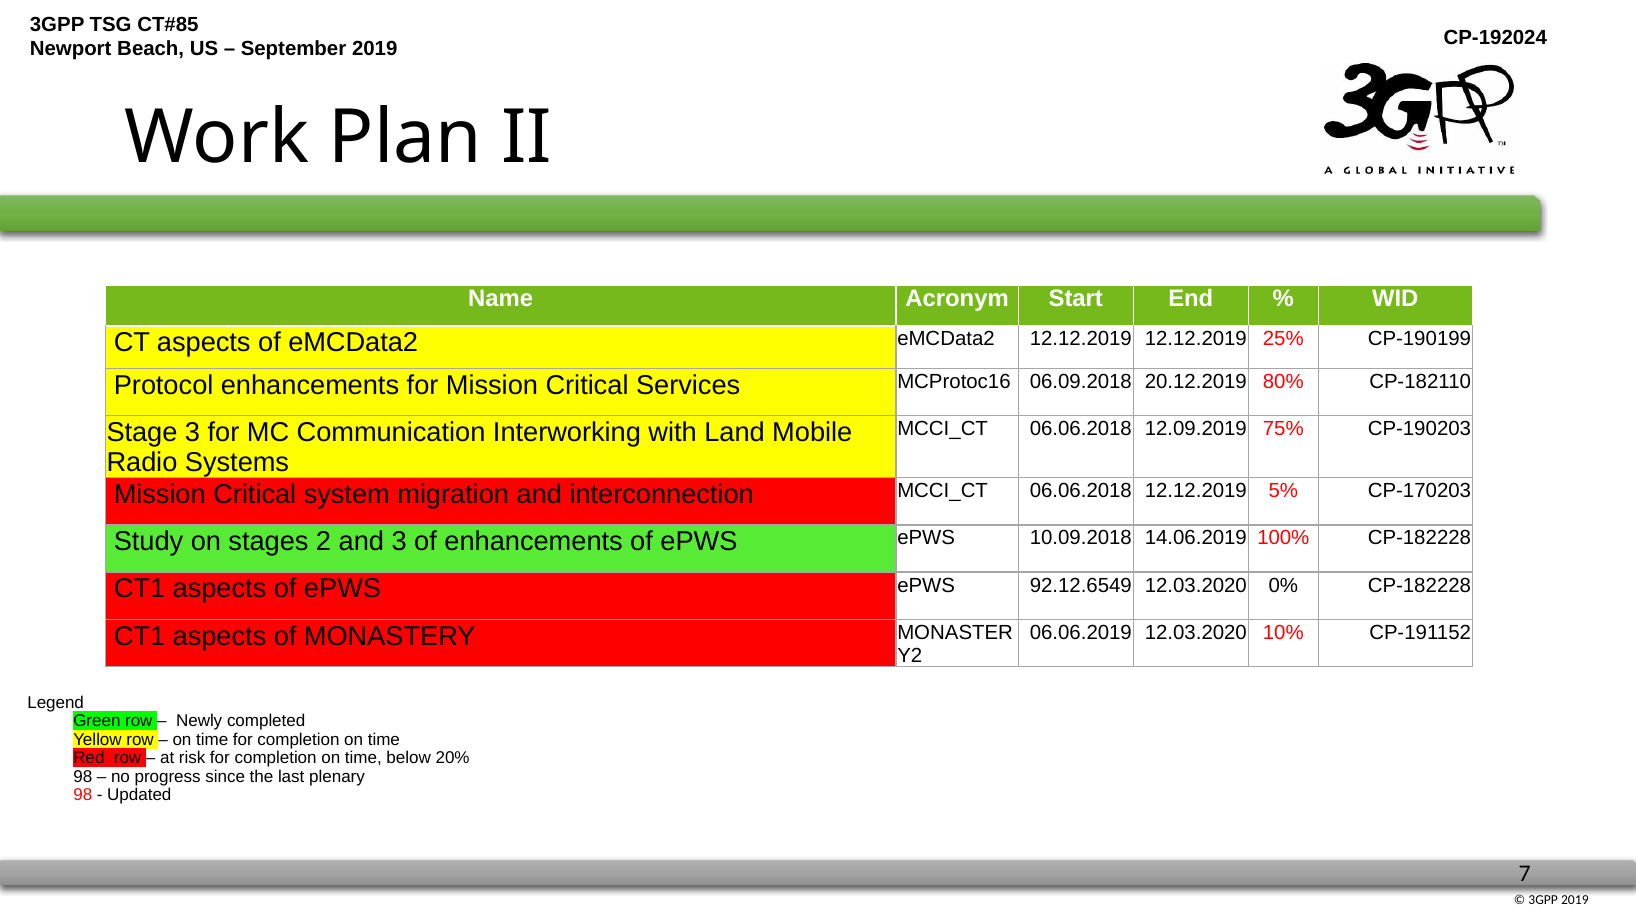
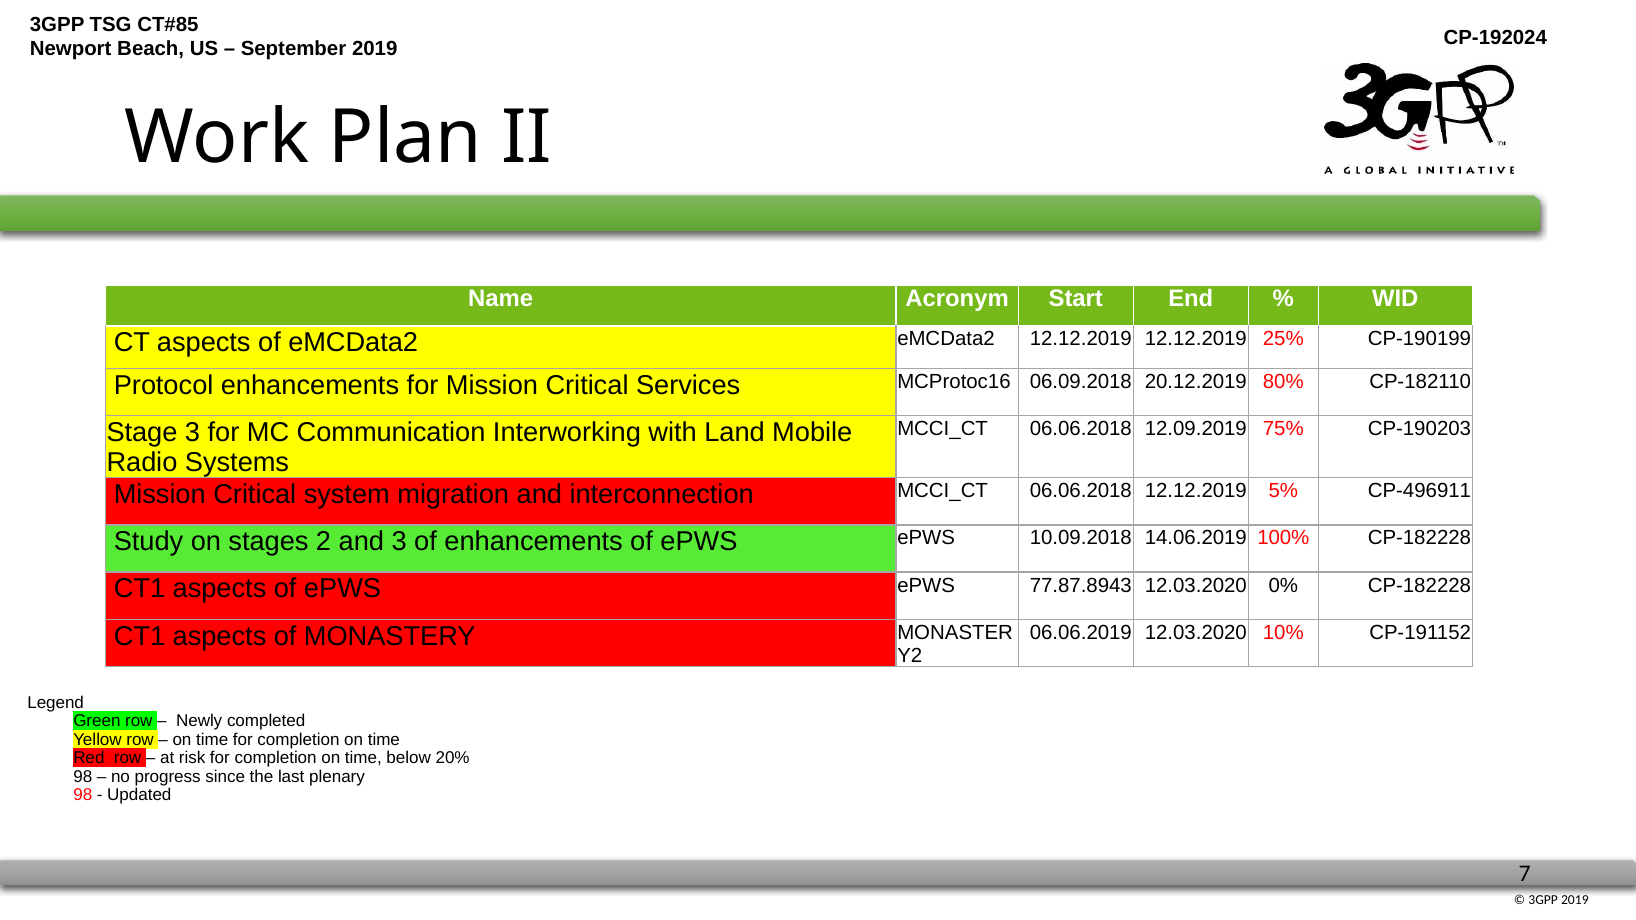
CP-170203: CP-170203 -> CP-496911
92.12.6549: 92.12.6549 -> 77.87.8943
